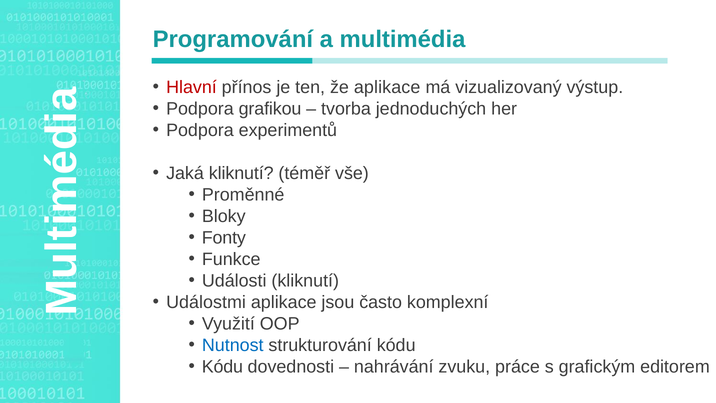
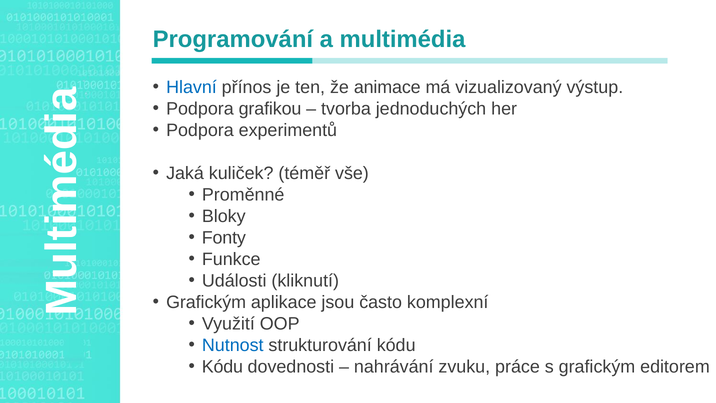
Hlavní colour: red -> blue
že aplikace: aplikace -> animace
Jaká kliknutí: kliknutí -> kuliček
Událostmi at (206, 302): Událostmi -> Grafickým
